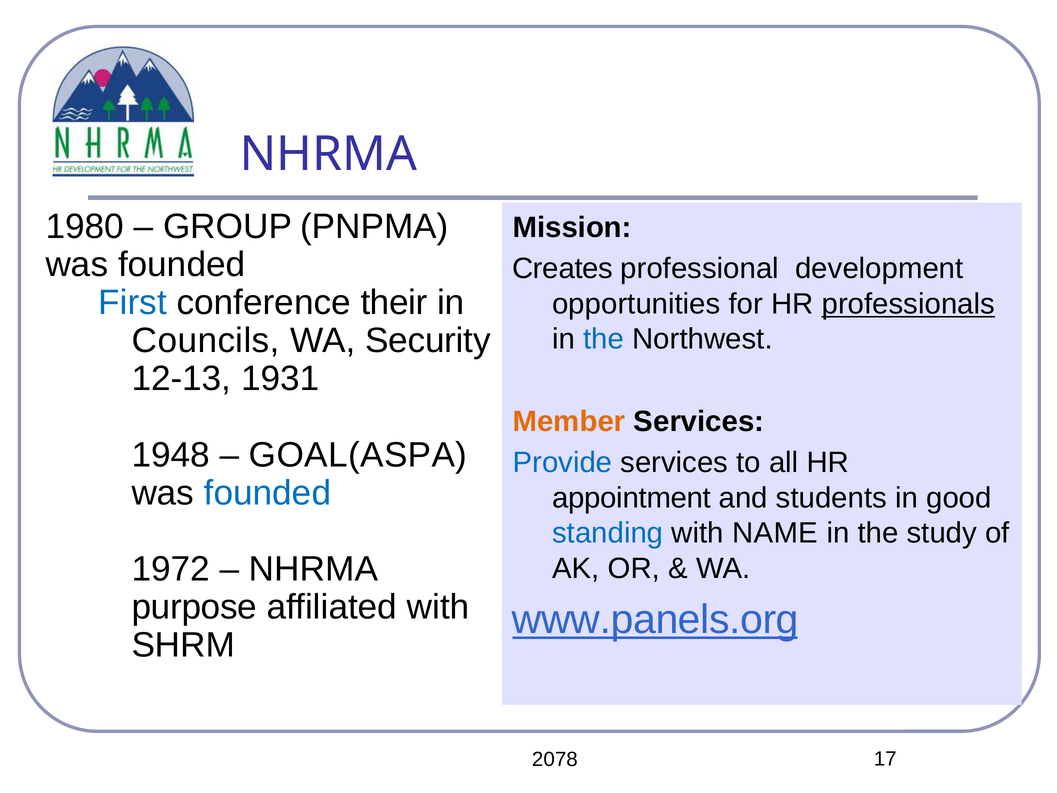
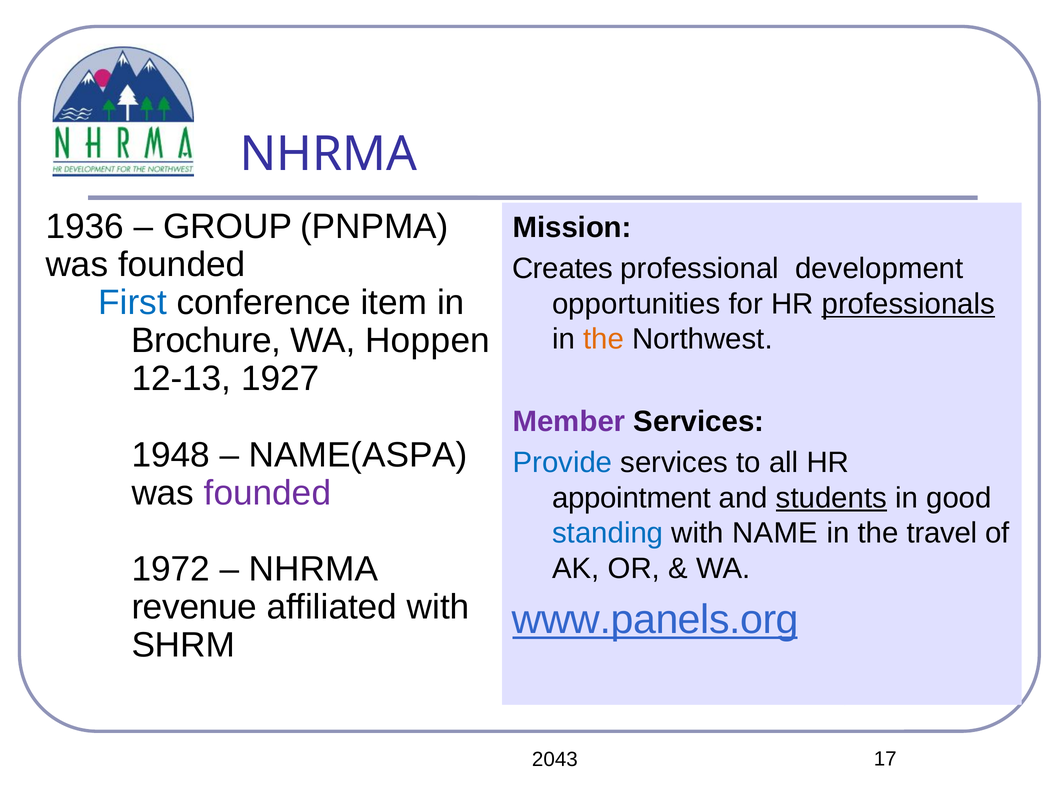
1980: 1980 -> 1936
their: their -> item
Councils: Councils -> Brochure
Security: Security -> Hoppen
the at (604, 339) colour: blue -> orange
1931: 1931 -> 1927
Member colour: orange -> purple
GOAL(ASPA: GOAL(ASPA -> NAME(ASPA
founded at (268, 493) colour: blue -> purple
students underline: none -> present
study: study -> travel
purpose: purpose -> revenue
2078: 2078 -> 2043
